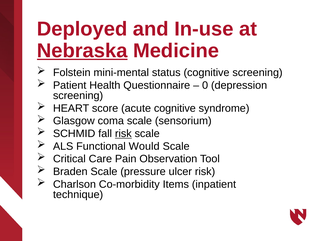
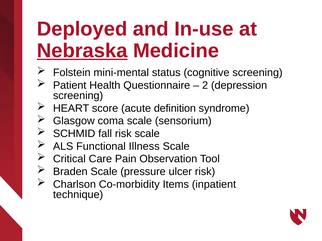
0: 0 -> 2
acute cognitive: cognitive -> definition
risk at (123, 134) underline: present -> none
Would: Would -> Illness
